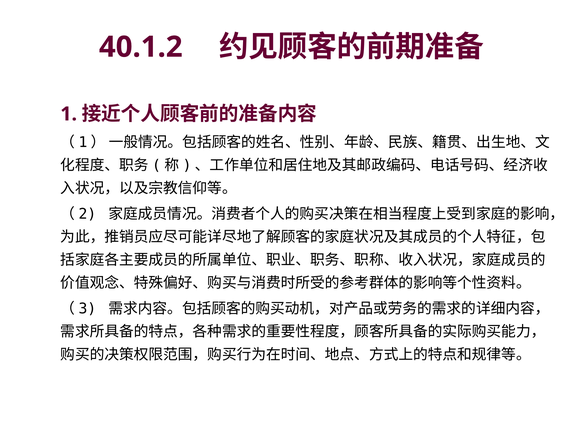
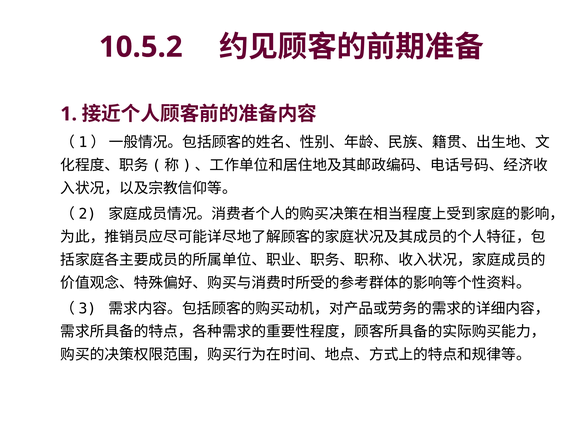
40.1.2: 40.1.2 -> 10.5.2
